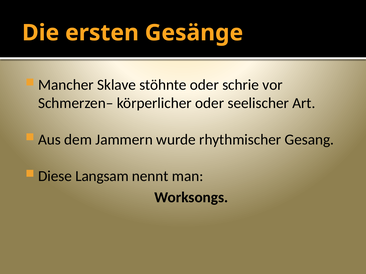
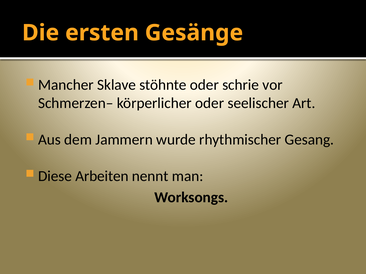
Langsam: Langsam -> Arbeiten
